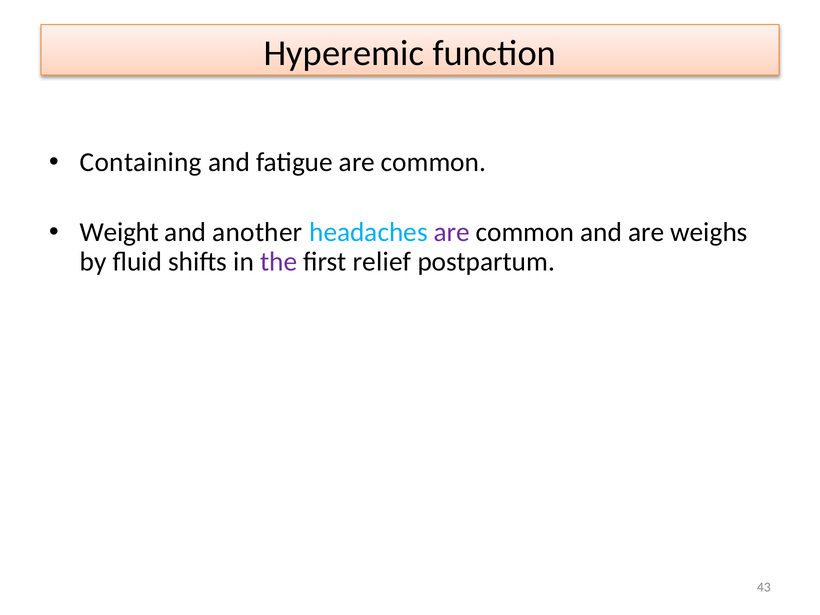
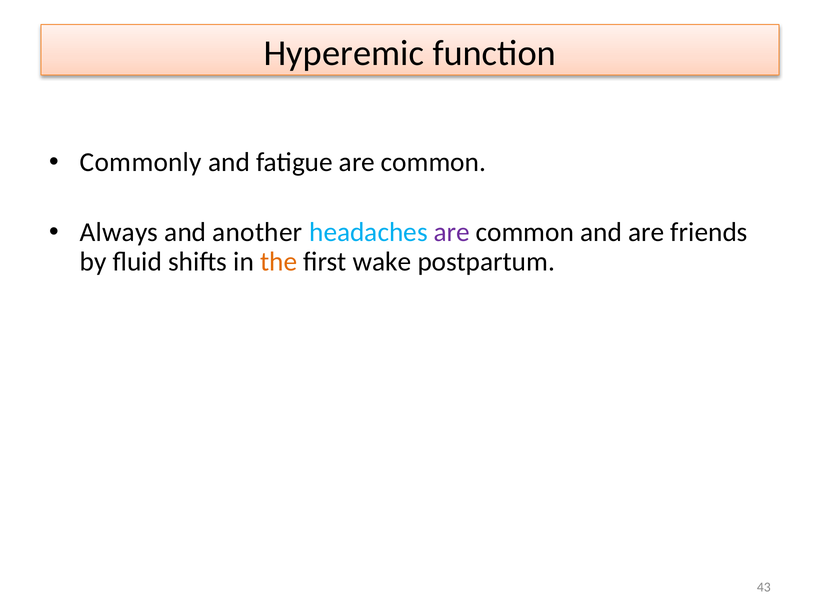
Containing: Containing -> Commonly
Weight: Weight -> Always
weighs: weighs -> friends
the colour: purple -> orange
relief: relief -> wake
